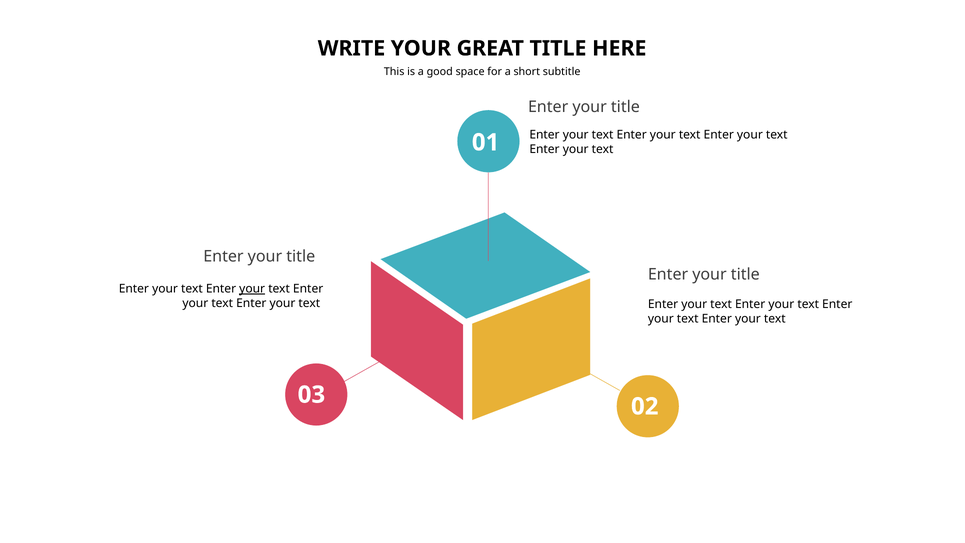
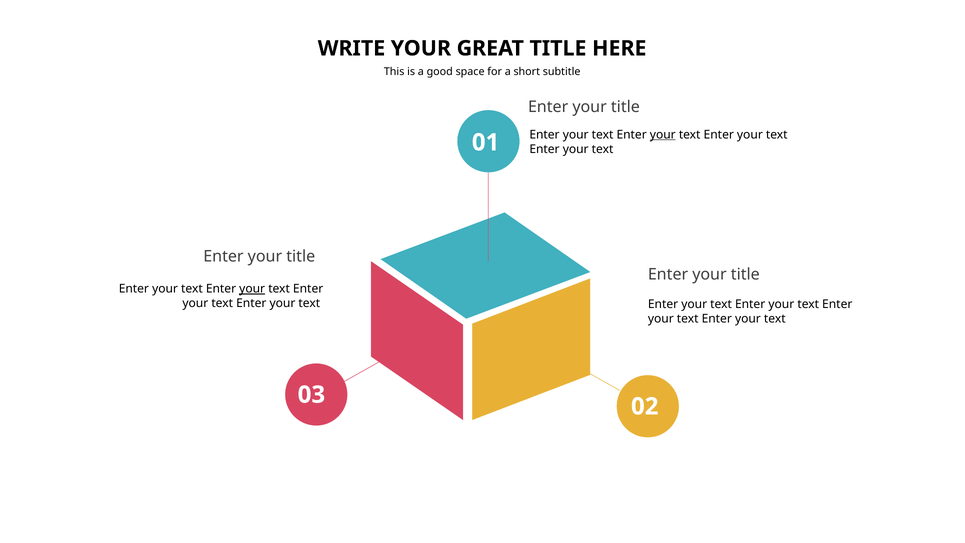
your at (663, 135) underline: none -> present
